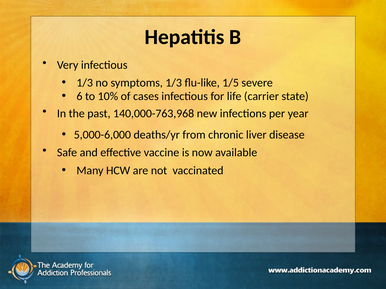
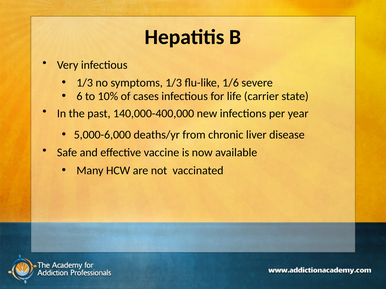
1/5: 1/5 -> 1/6
140,000-763,968: 140,000-763,968 -> 140,000-400,000
